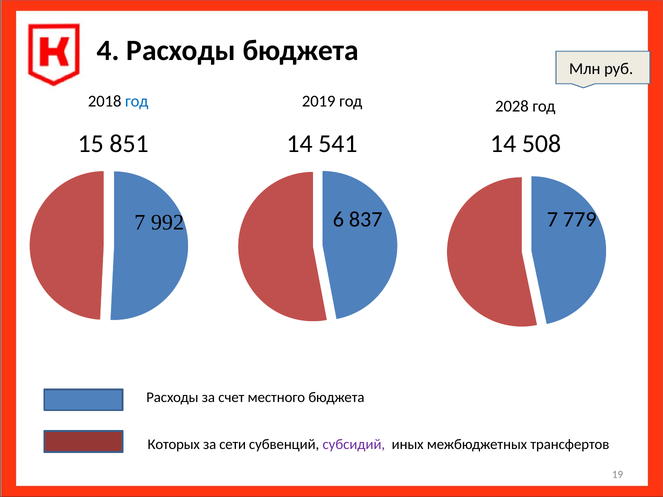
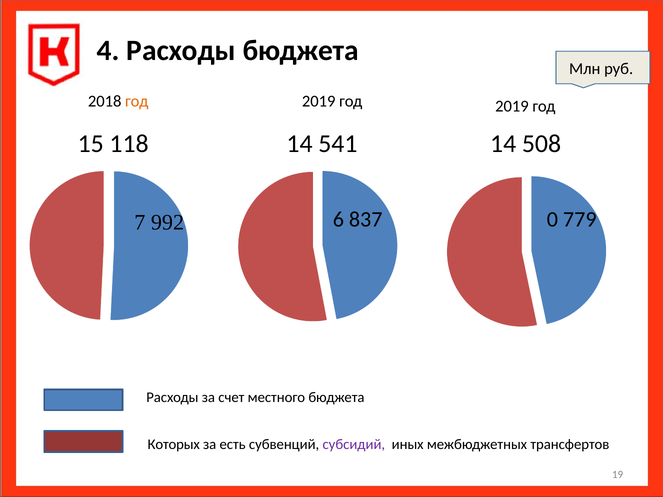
год at (137, 101) colour: blue -> orange
год 2028: 2028 -> 2019
851: 851 -> 118
837 7: 7 -> 0
сети: сети -> есть
